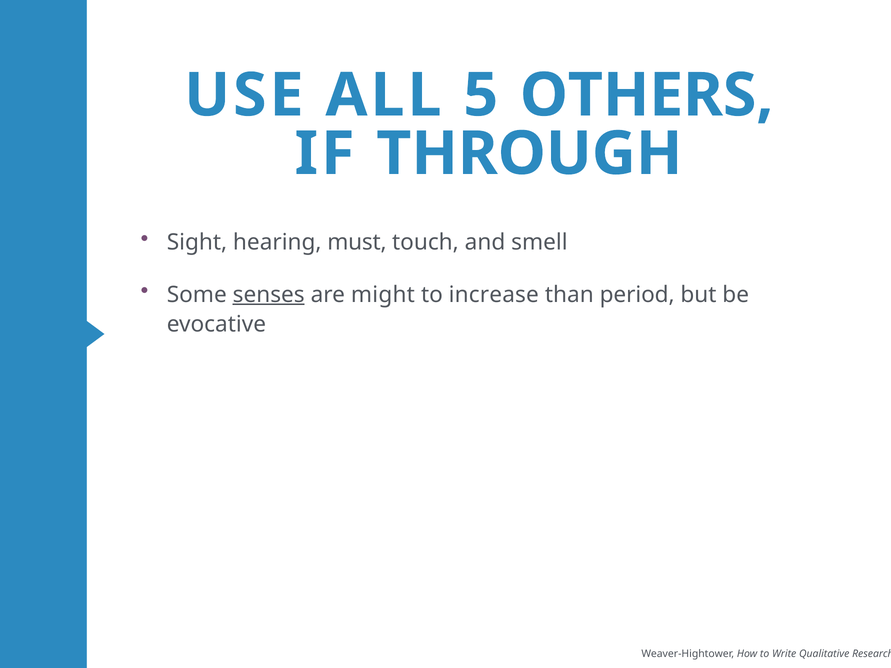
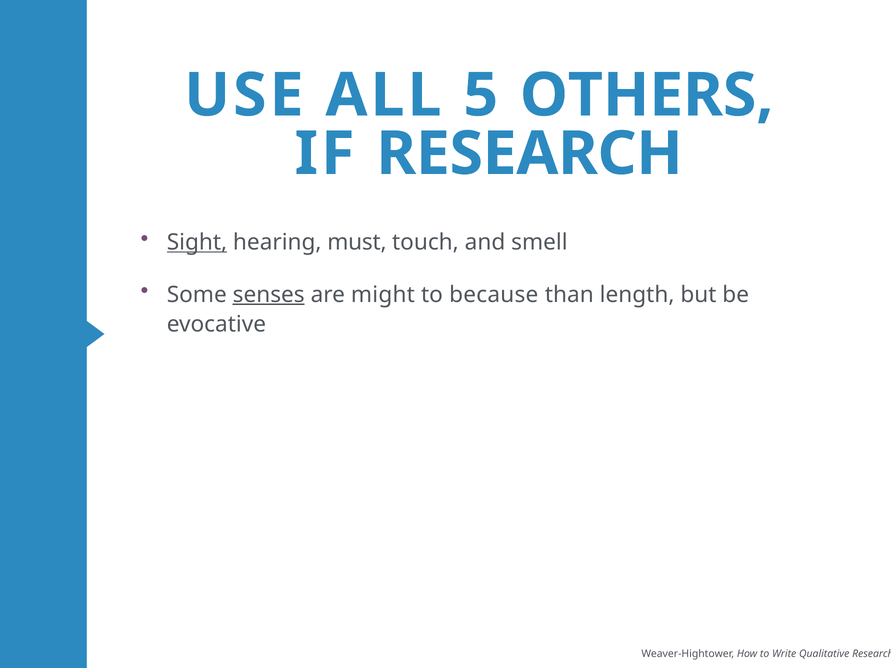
IF THROUGH: THROUGH -> RESEARCH
Sight underline: none -> present
increase: increase -> because
period: period -> length
